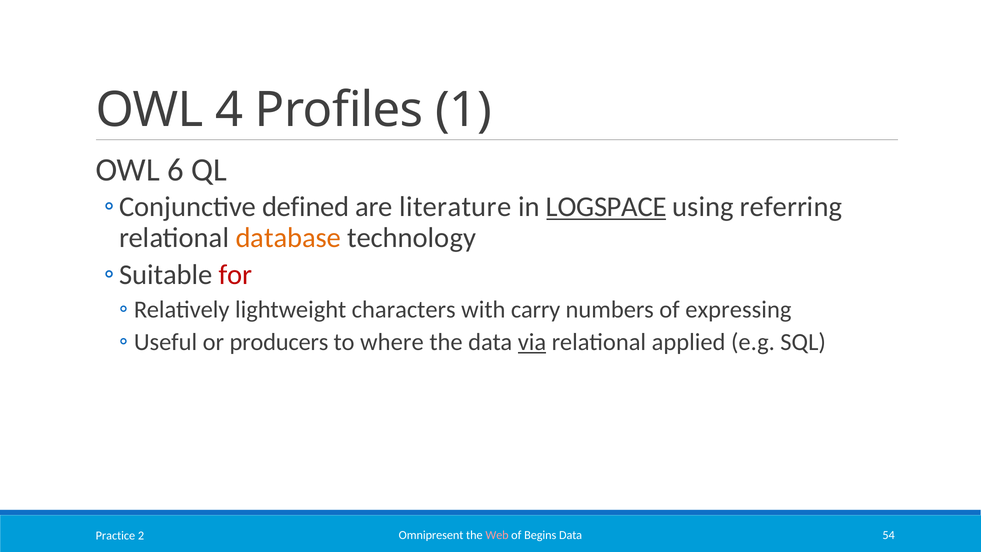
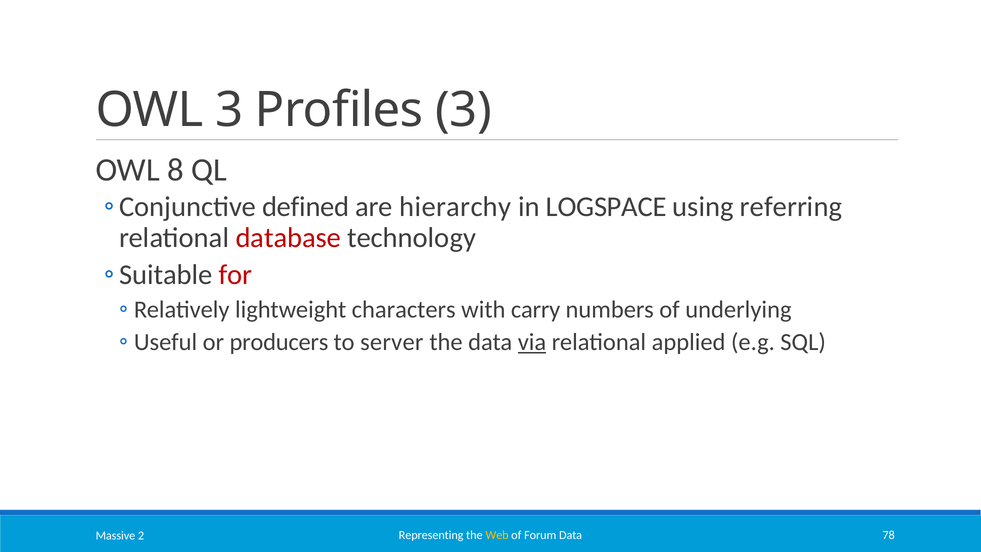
OWL 4: 4 -> 3
Profiles 1: 1 -> 3
6: 6 -> 8
literature: literature -> hierarchy
LOGSPACE underline: present -> none
database colour: orange -> red
expressing: expressing -> underlying
where: where -> server
Omnipresent: Omnipresent -> Representing
Web colour: pink -> yellow
Begins: Begins -> Forum
54: 54 -> 78
Practice: Practice -> Massive
